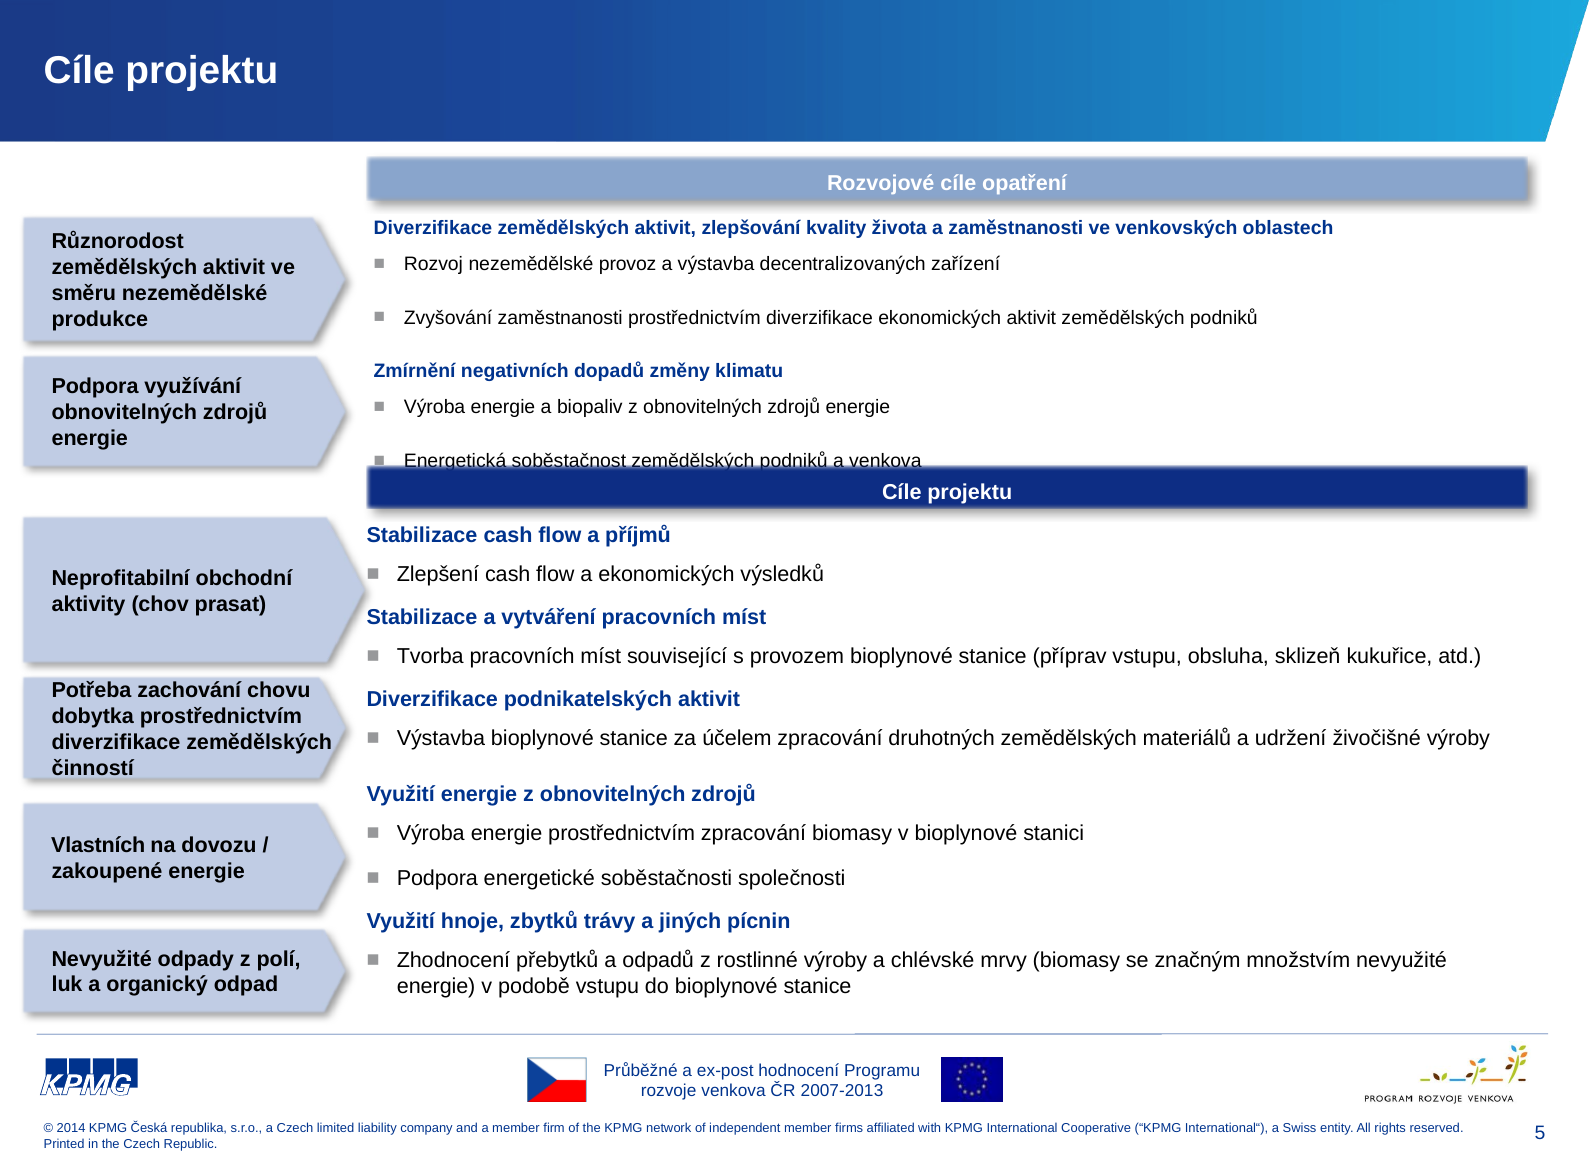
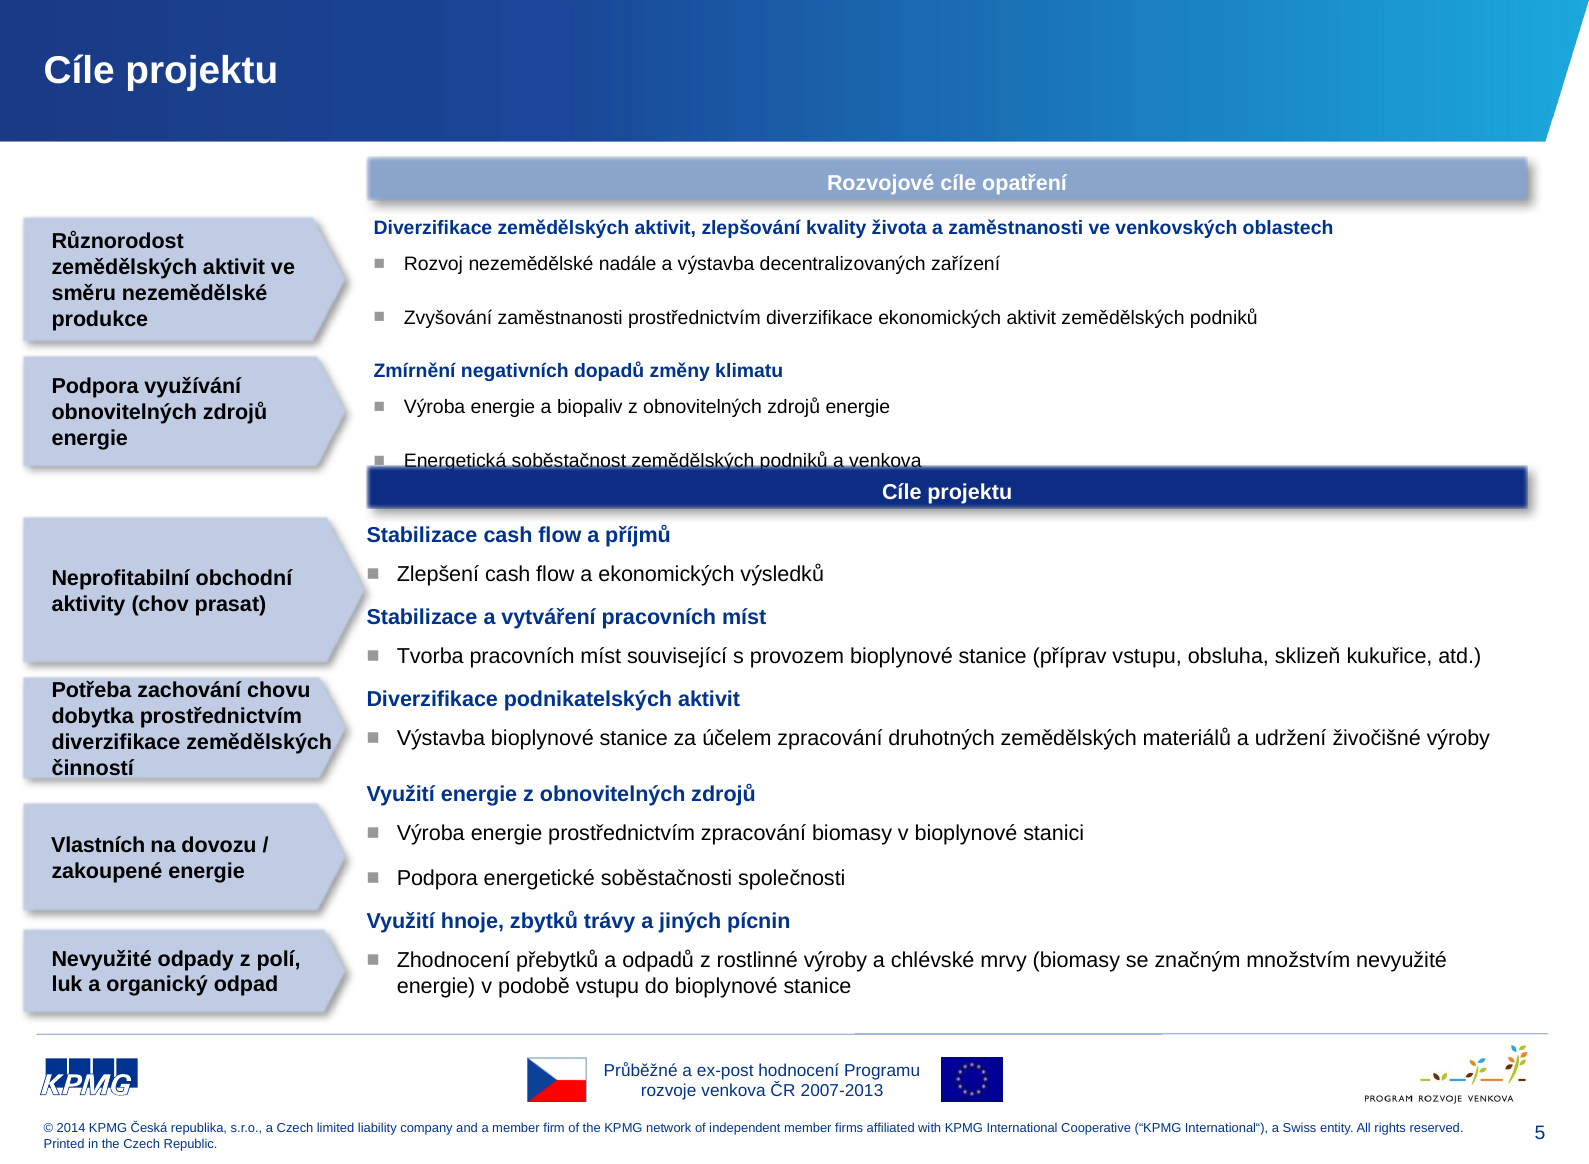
provoz: provoz -> nadále
